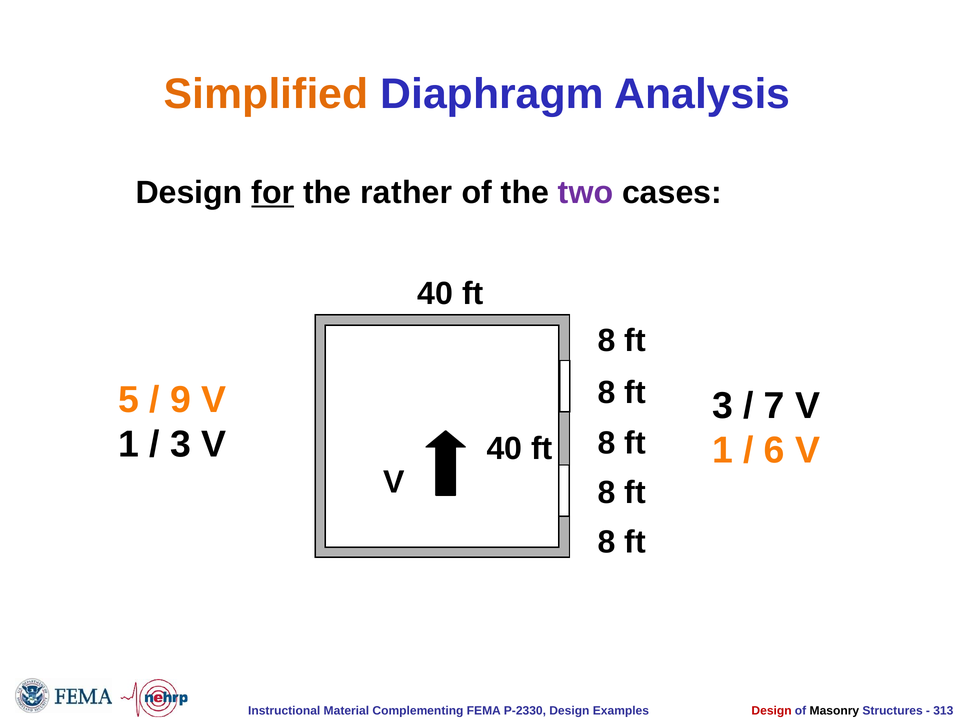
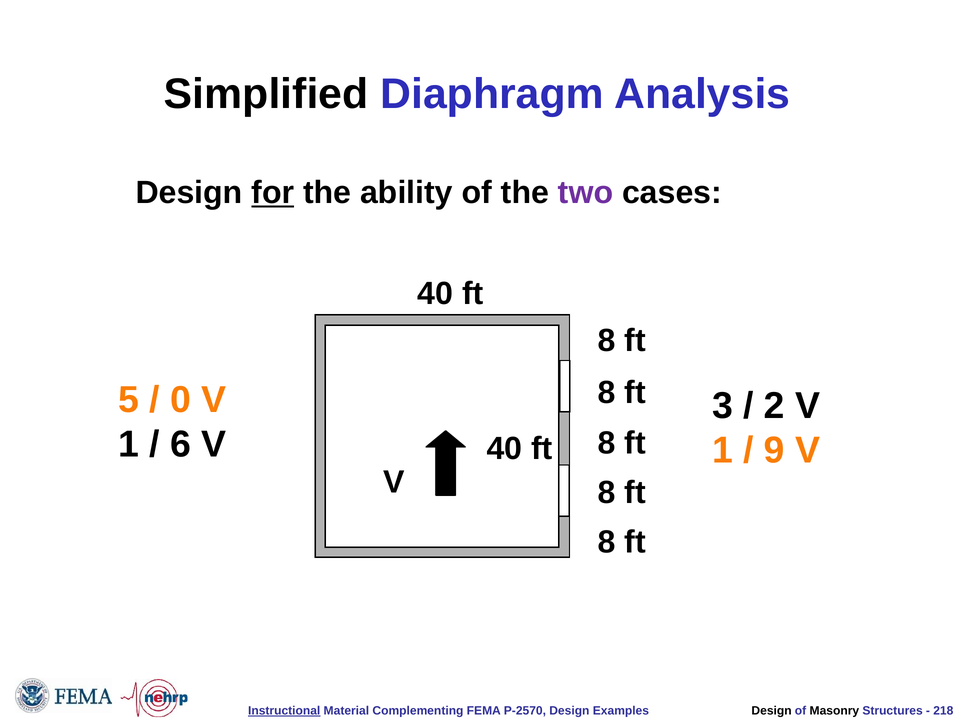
Simplified colour: orange -> black
rather: rather -> ability
9: 9 -> 0
7: 7 -> 2
3 at (181, 445): 3 -> 6
6: 6 -> 9
Instructional underline: none -> present
P-2330: P-2330 -> P-2570
Design at (772, 711) colour: red -> black
313: 313 -> 218
